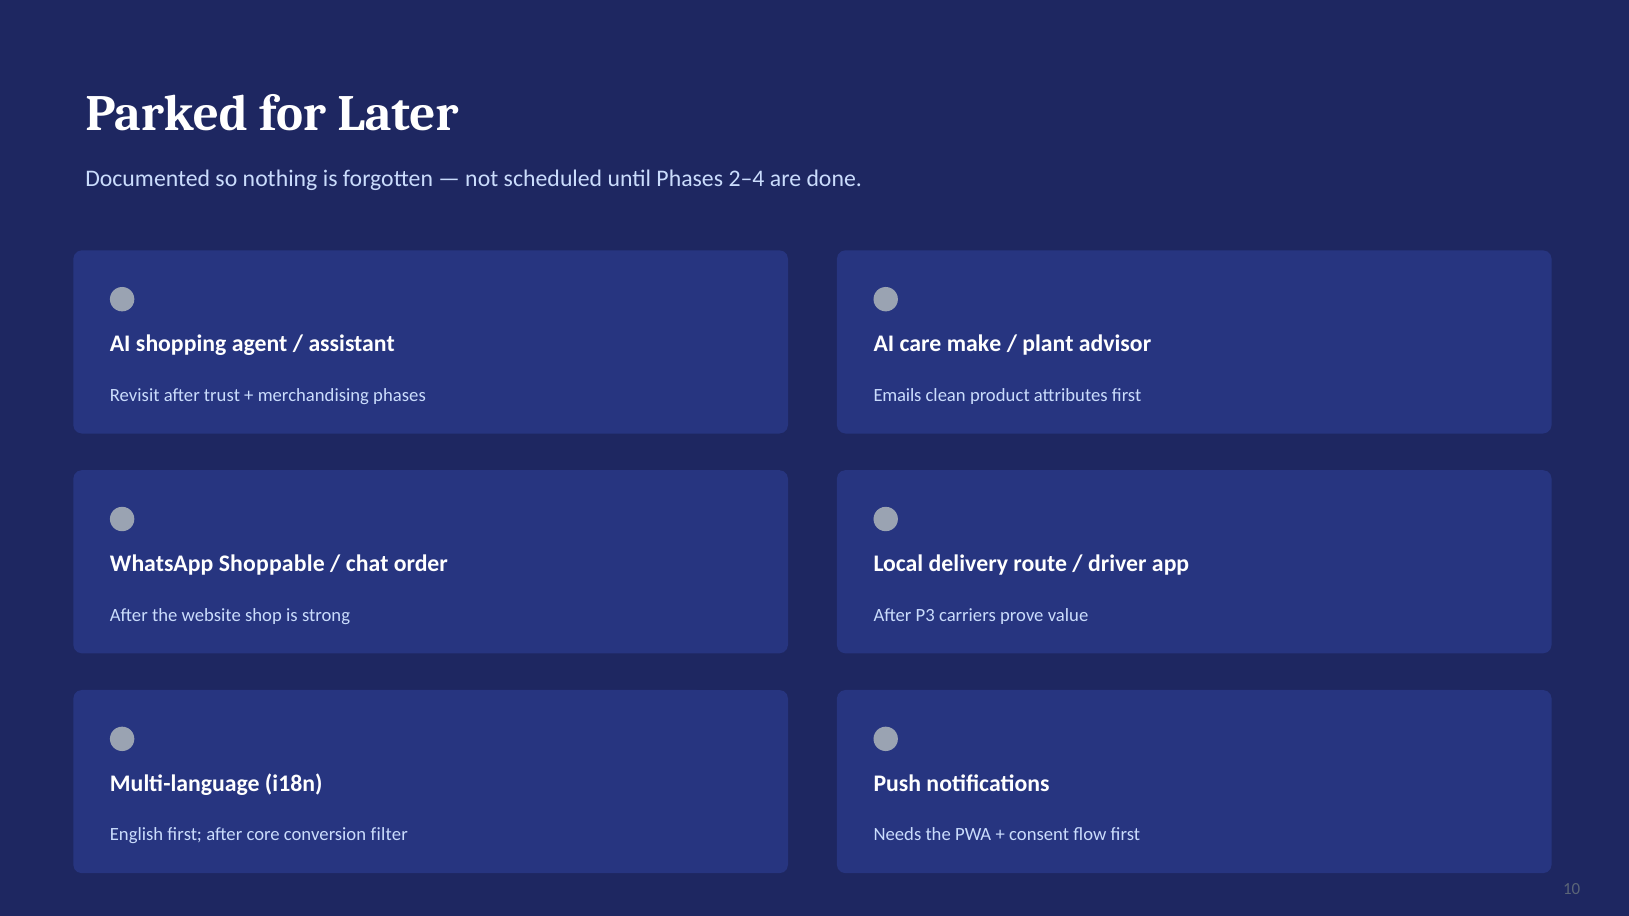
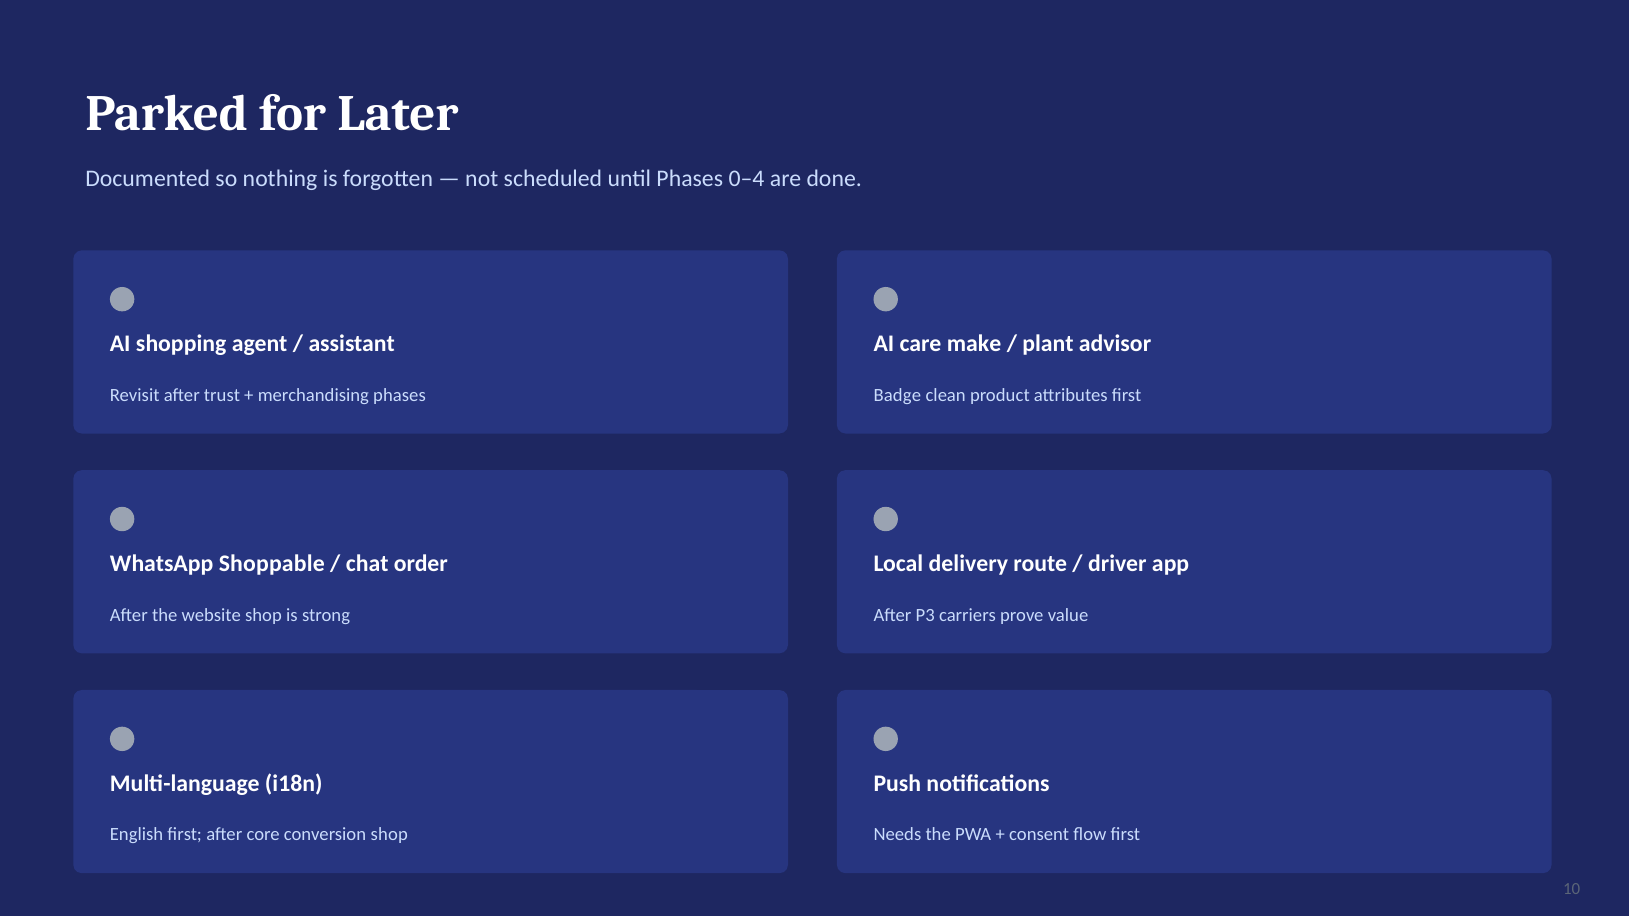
2–4: 2–4 -> 0–4
Emails: Emails -> Badge
conversion filter: filter -> shop
